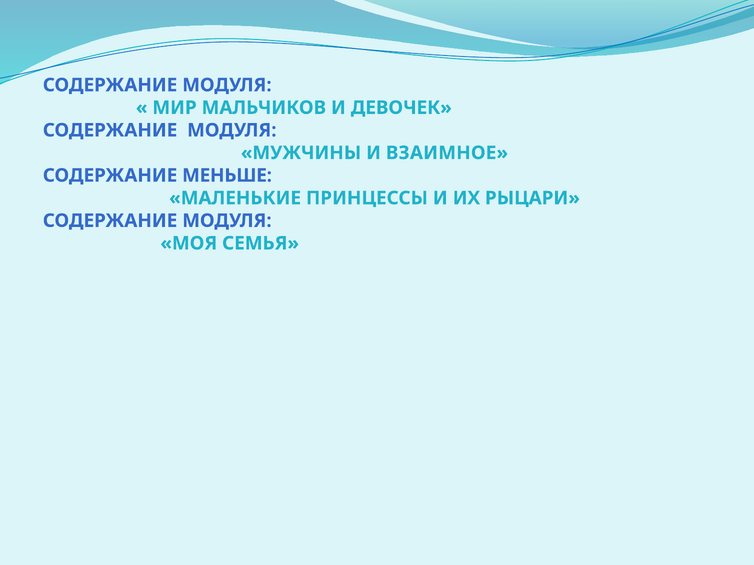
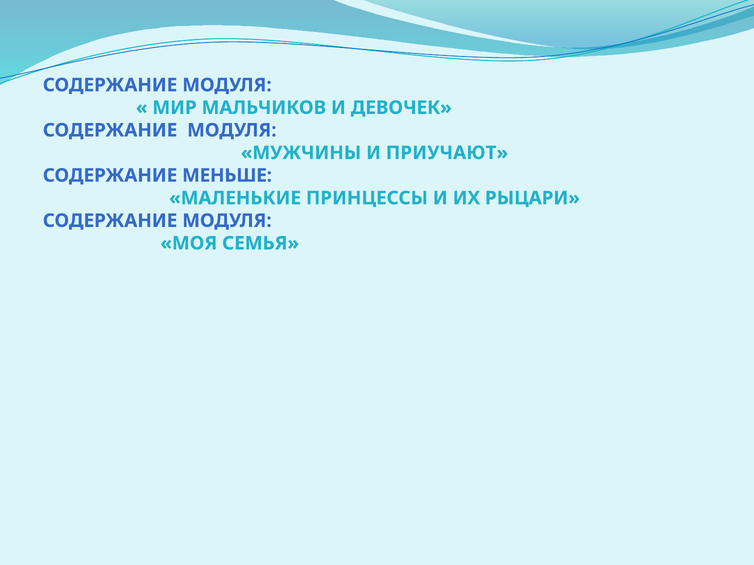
ВЗАИМНОЕ: ВЗАИМНОЕ -> ПРИУЧАЮТ
